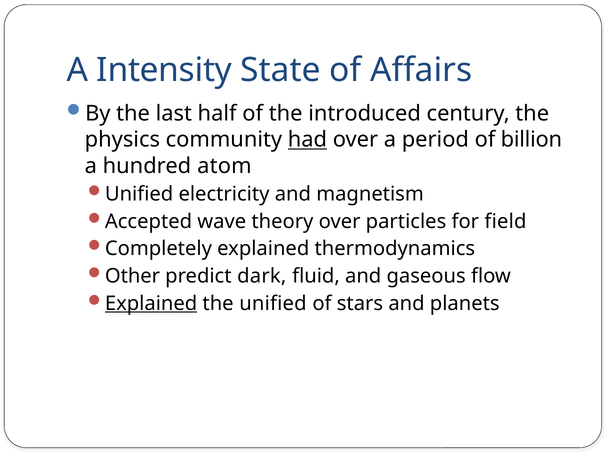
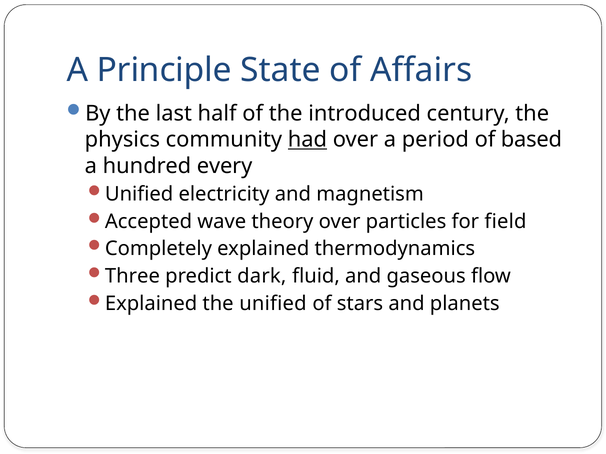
Intensity: Intensity -> Principle
billion: billion -> based
atom: atom -> every
Other: Other -> Three
Explained at (151, 304) underline: present -> none
